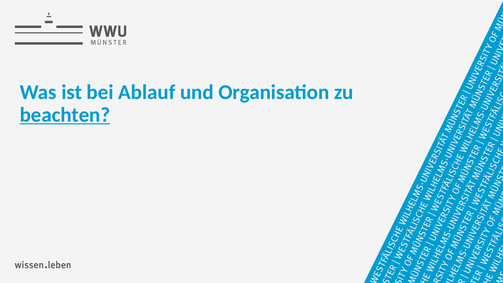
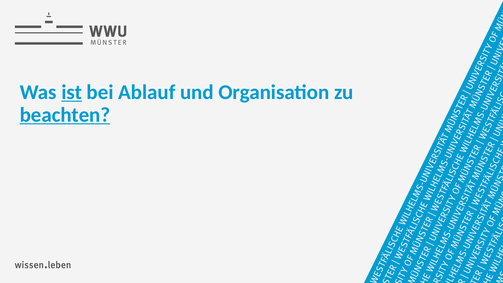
ist underline: none -> present
